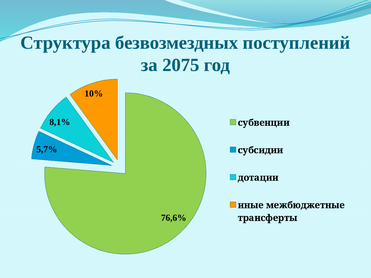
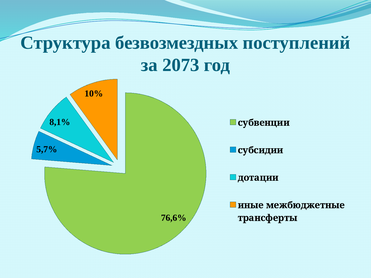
2075: 2075 -> 2073
